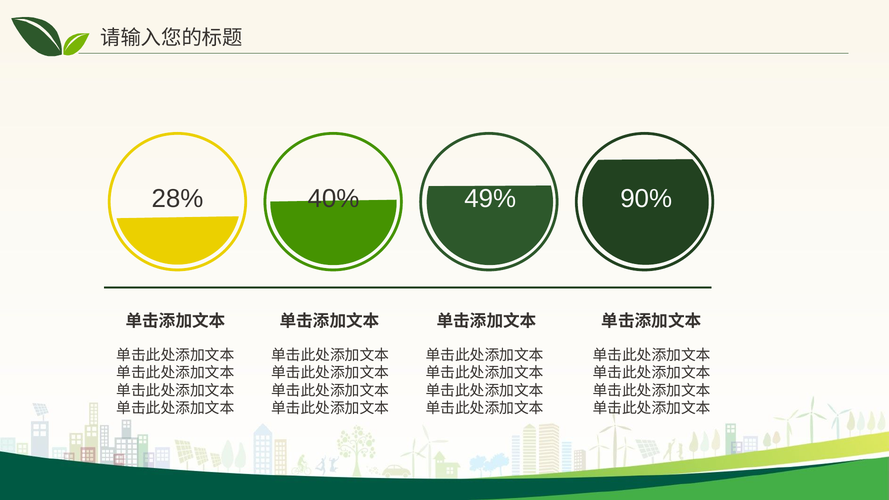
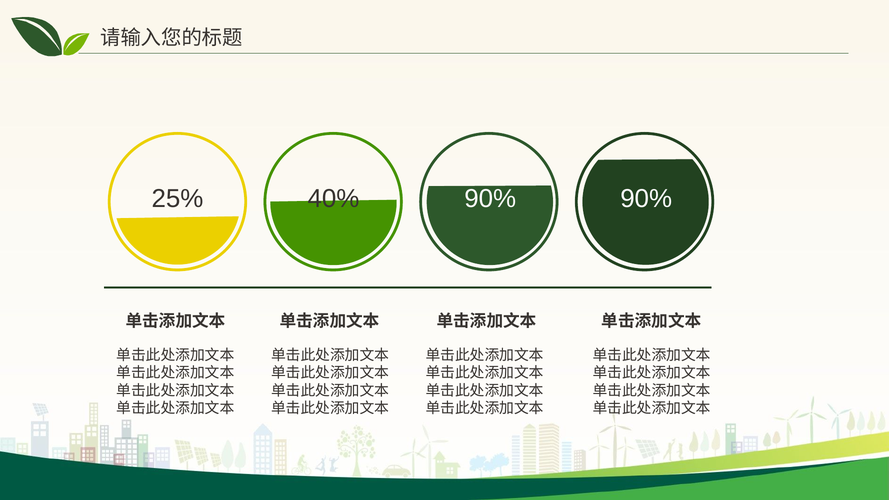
28%: 28% -> 25%
40% 49%: 49% -> 90%
